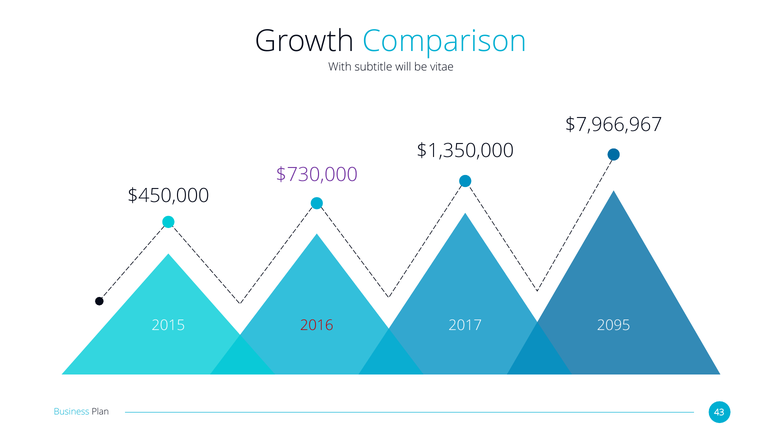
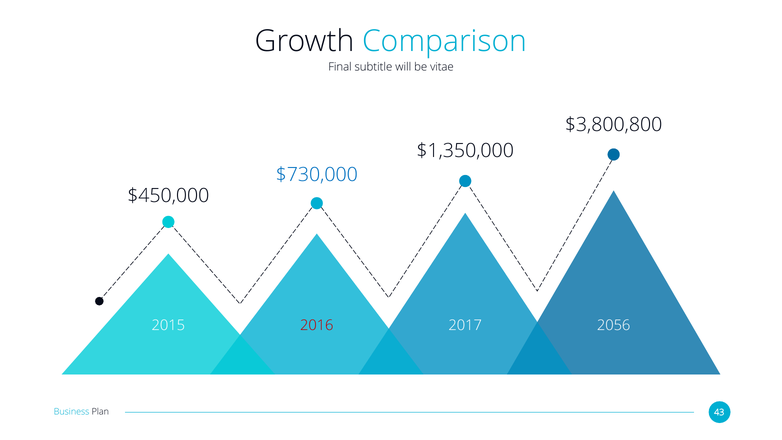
With: With -> Final
$7,966,967: $7,966,967 -> $3,800,800
$730,000 colour: purple -> blue
2095: 2095 -> 2056
